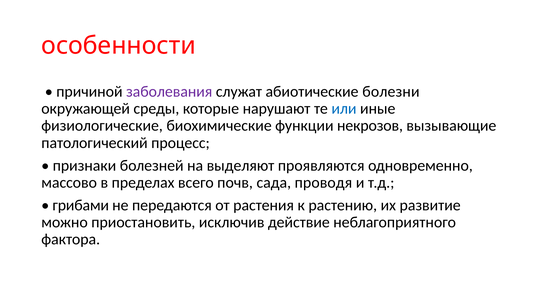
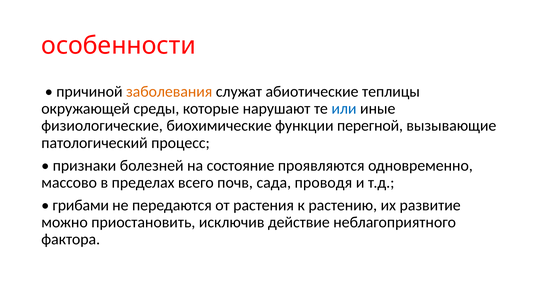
заболевания colour: purple -> orange
болезни: болезни -> теплицы
некрозов: некрозов -> перегной
выделяют: выделяют -> состояние
